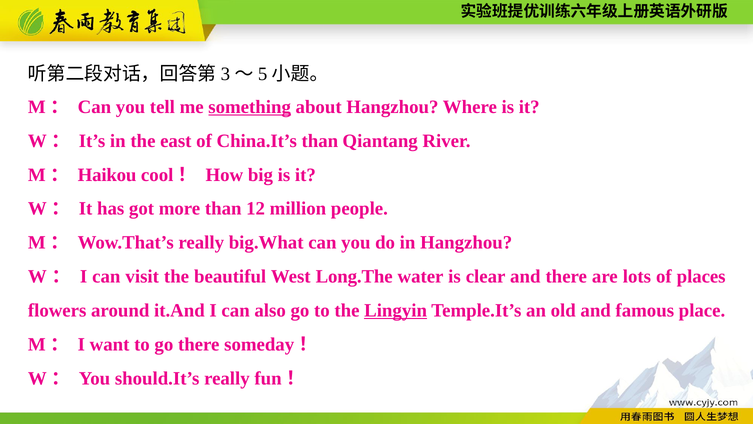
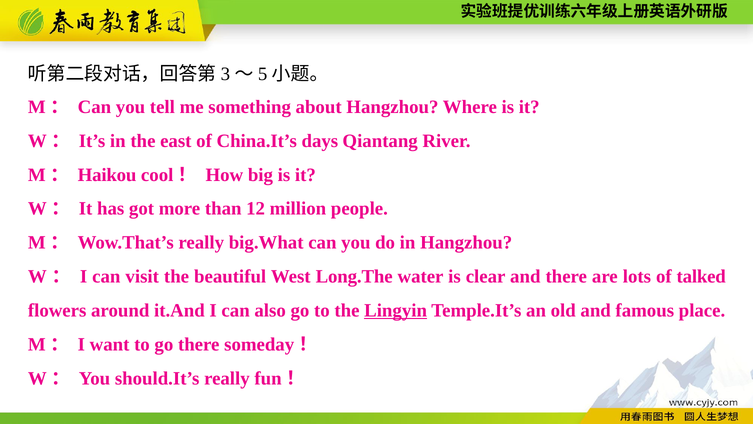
something underline: present -> none
China.It’s than: than -> days
places: places -> talked
